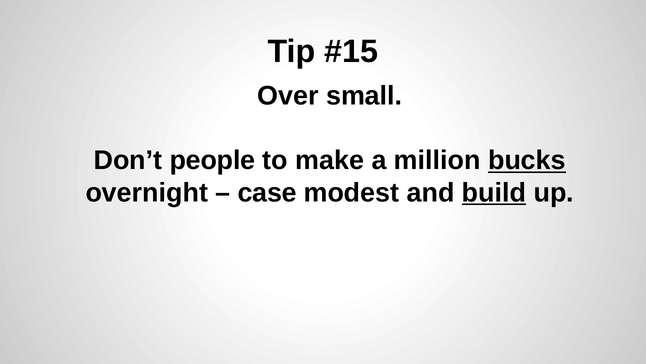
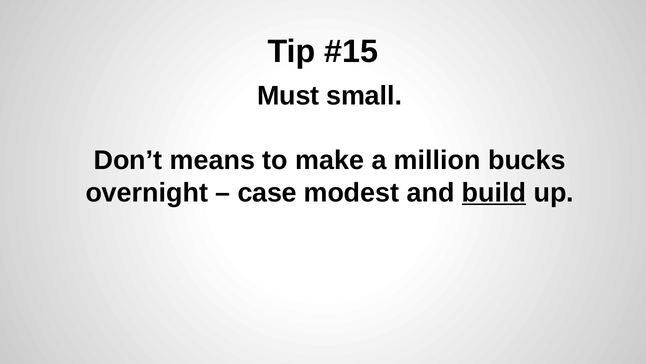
Over: Over -> Must
people: people -> means
bucks underline: present -> none
